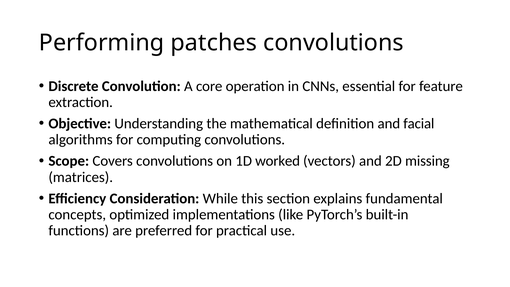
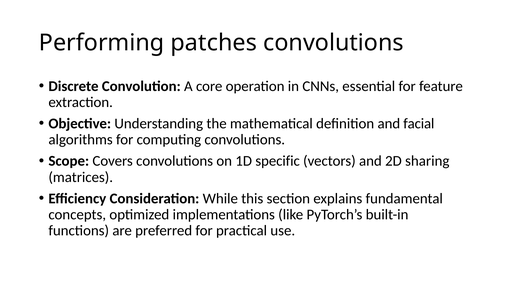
worked: worked -> specific
missing: missing -> sharing
